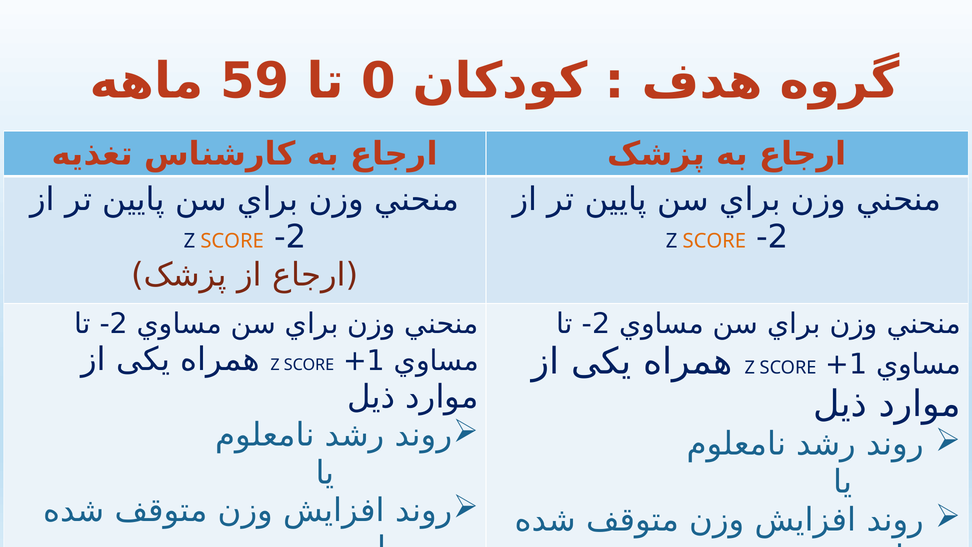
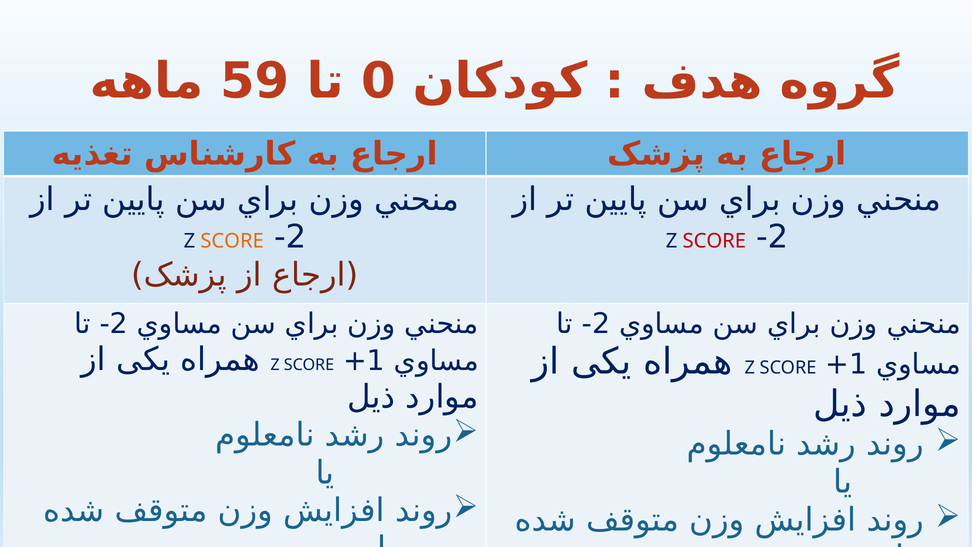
SCORE at (714, 241) colour: orange -> red
